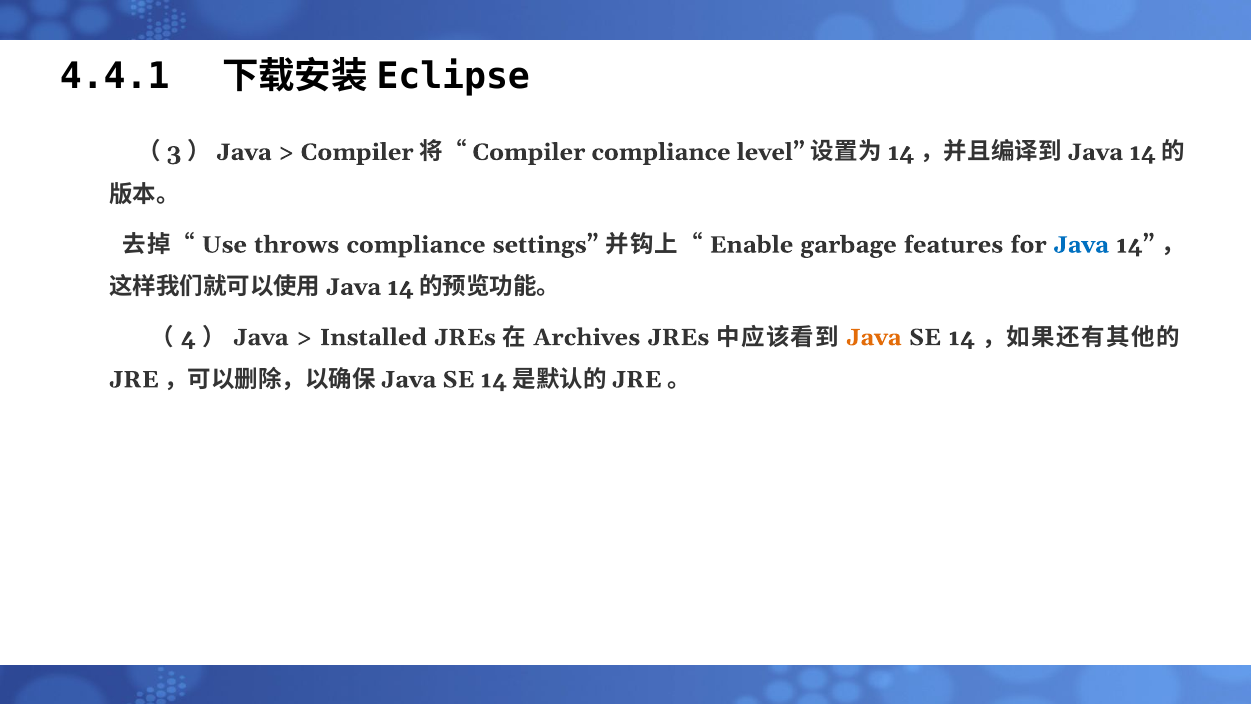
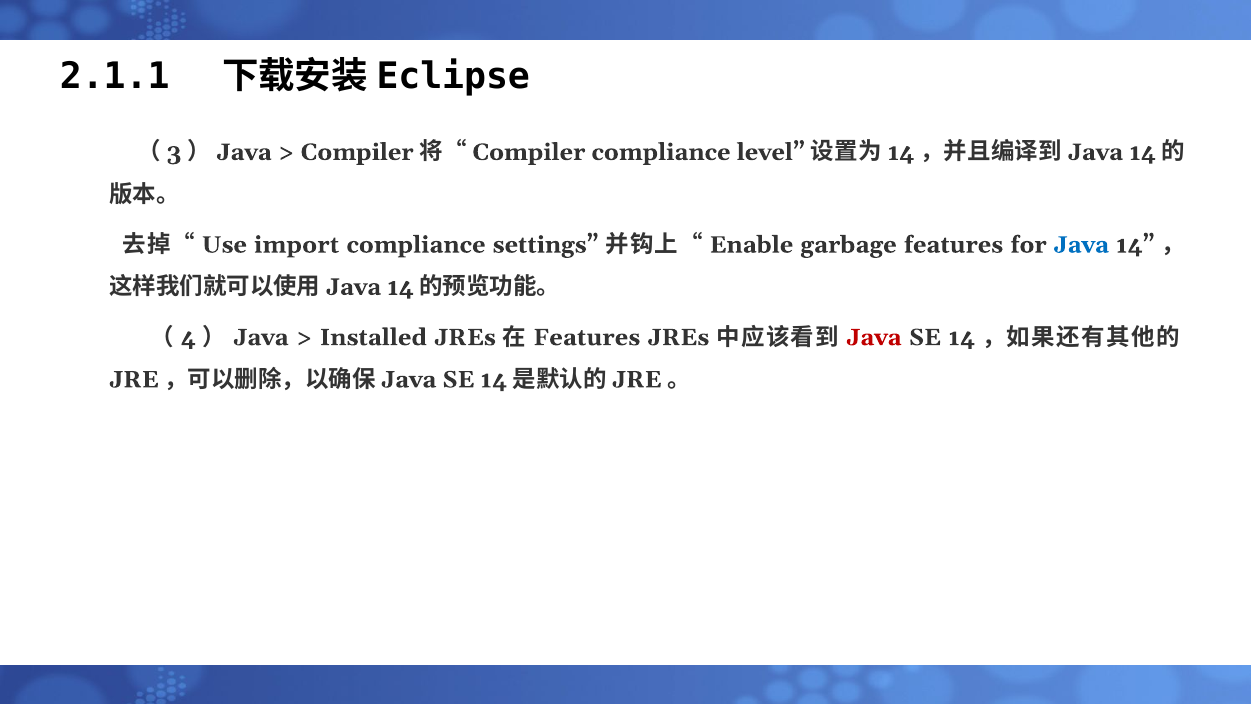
4.4.1: 4.4.1 -> 2.1.1
throws: throws -> import
Archives at (587, 337): Archives -> Features
Java at (874, 337) colour: orange -> red
